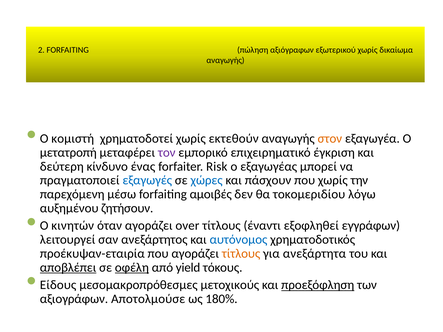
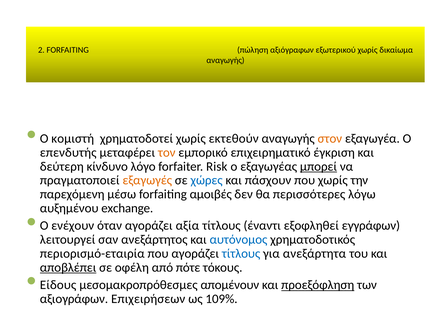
μετατροπή: μετατροπή -> επενδυτής
τον colour: purple -> orange
ένας: ένας -> λόγο
μπορεί underline: none -> present
εξαγωγές colour: blue -> orange
τοκομεριδίου: τοκομεριδίου -> περισσότερες
ζητήσουν: ζητήσουν -> exchange
κινητών: κινητών -> ενέχουν
over: over -> αξία
προέκυψαν-εταιρία: προέκυψαν-εταιρία -> περιορισμό-εταιρία
τίτλους at (241, 254) colour: orange -> blue
οφέλη underline: present -> none
yield: yield -> πότε
μετοχικούς: μετοχικούς -> απομένουν
Αποτολμούσε: Αποτολμούσε -> Επιχειρήσεων
180%: 180% -> 109%
